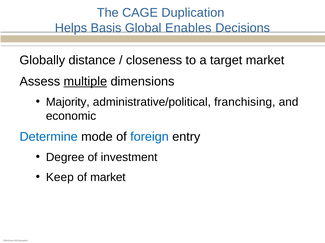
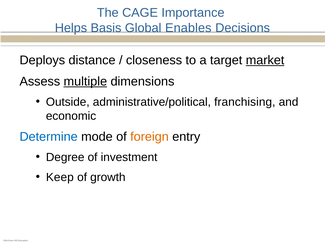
Duplication: Duplication -> Importance
Globally: Globally -> Deploys
market at (265, 60) underline: none -> present
Majority: Majority -> Outside
foreign colour: blue -> orange
of market: market -> growth
